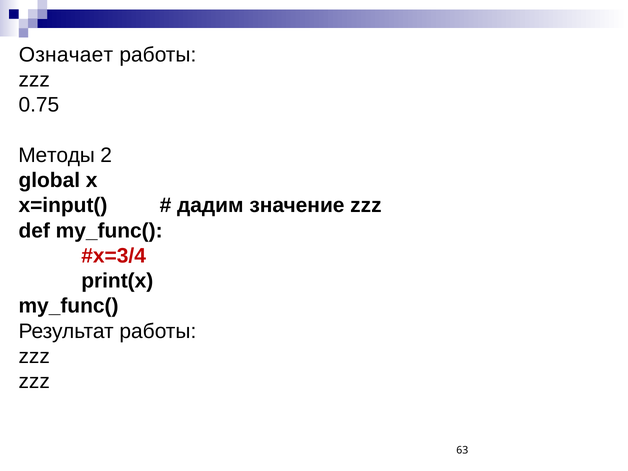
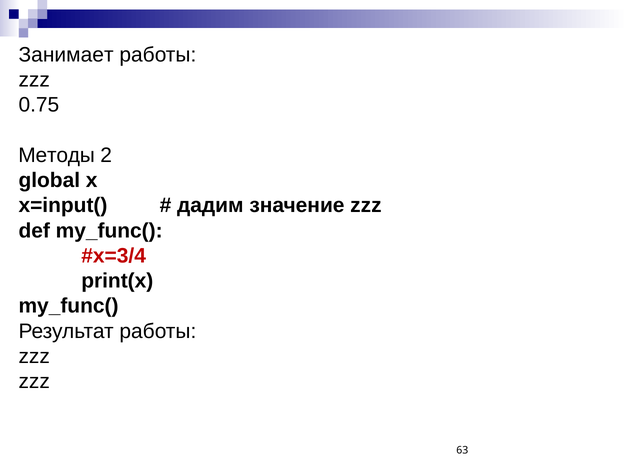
Означает: Означает -> Занимает
